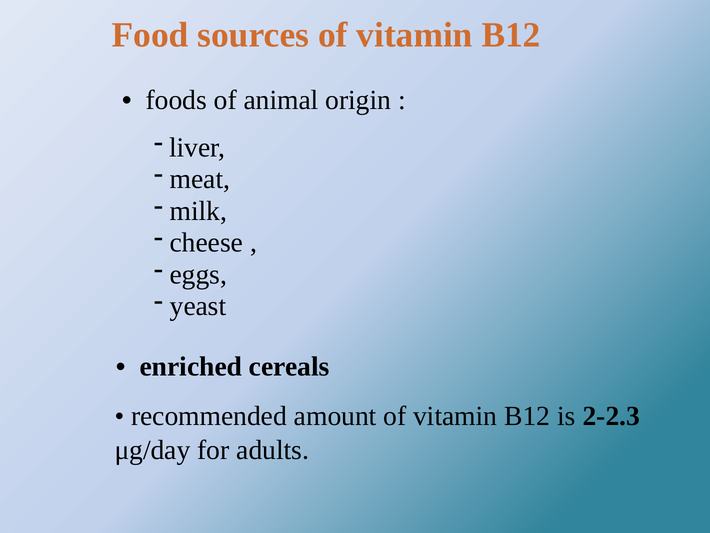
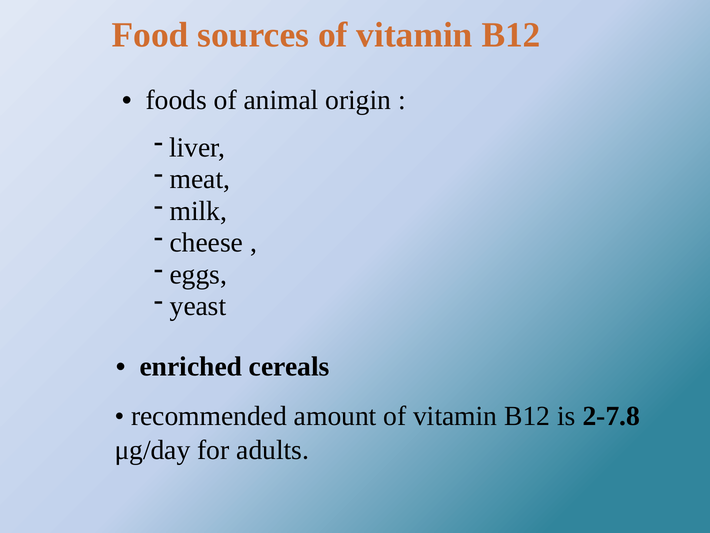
2-2.3: 2-2.3 -> 2-7.8
